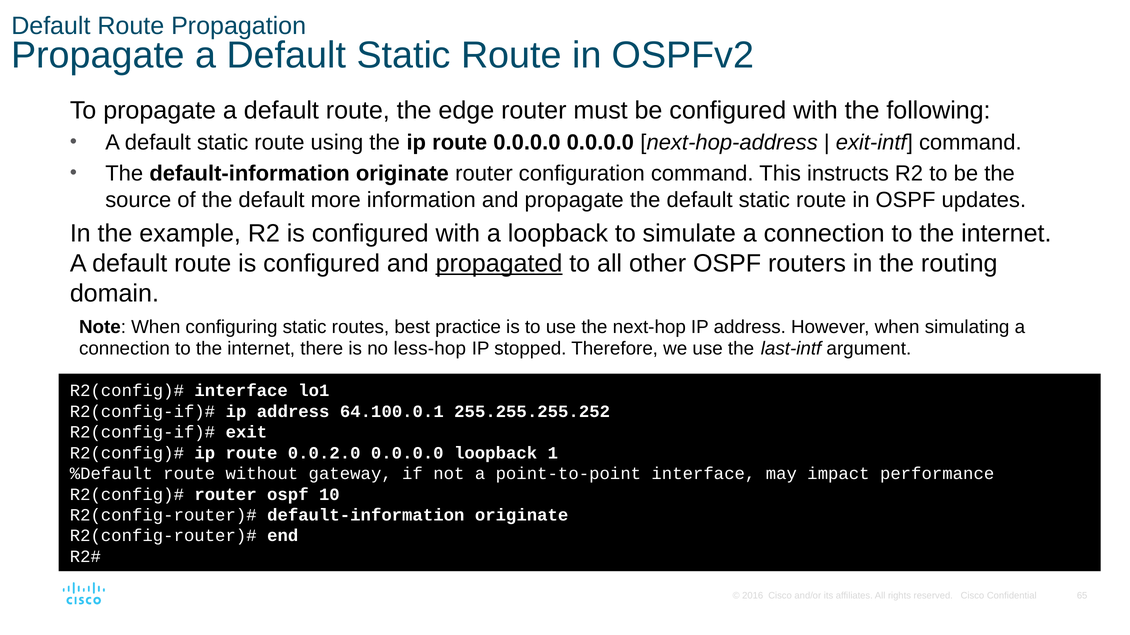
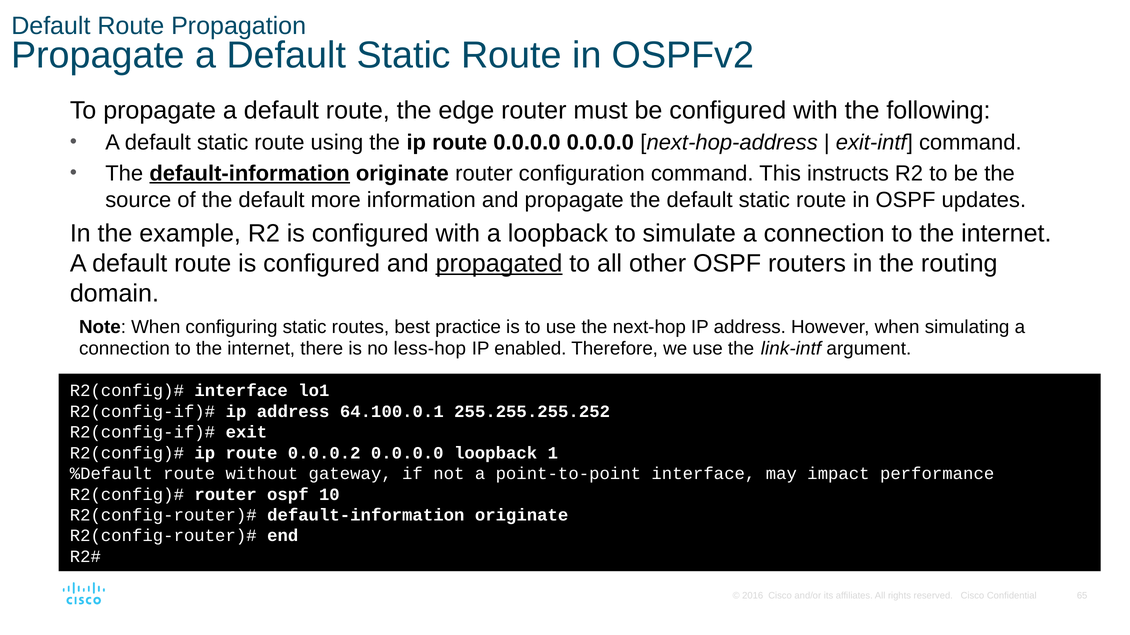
default-information at (250, 174) underline: none -> present
stopped: stopped -> enabled
last-intf: last-intf -> link-intf
0.0.2.0: 0.0.2.0 -> 0.0.0.2
